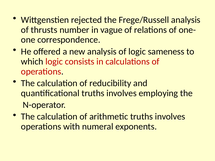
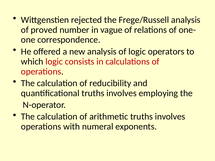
thrusts: thrusts -> proved
sameness: sameness -> operators
